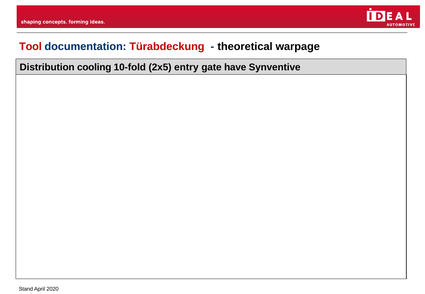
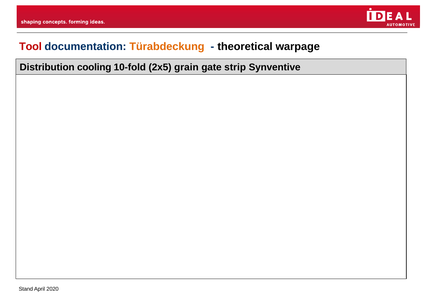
Türabdeckung colour: red -> orange
entry: entry -> grain
have: have -> strip
